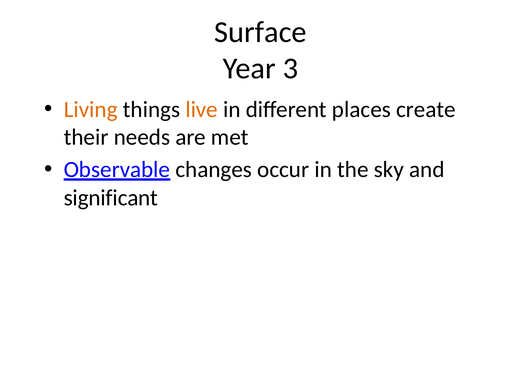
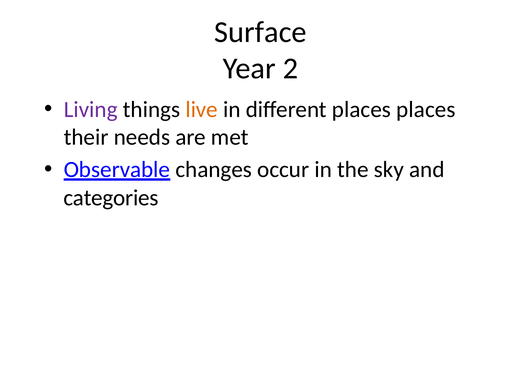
3: 3 -> 2
Living colour: orange -> purple
places create: create -> places
significant: significant -> categories
